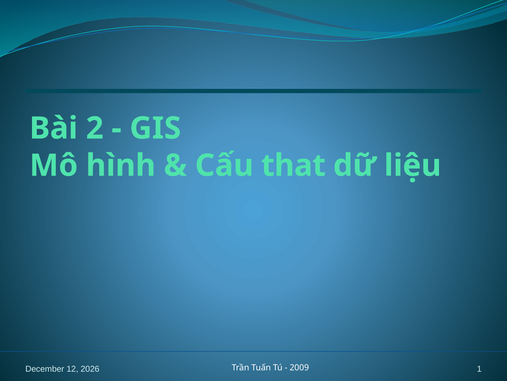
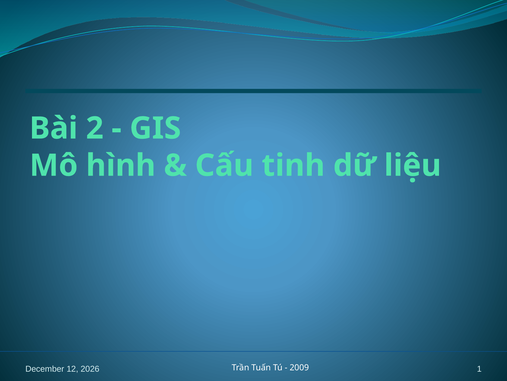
that: that -> tinh
